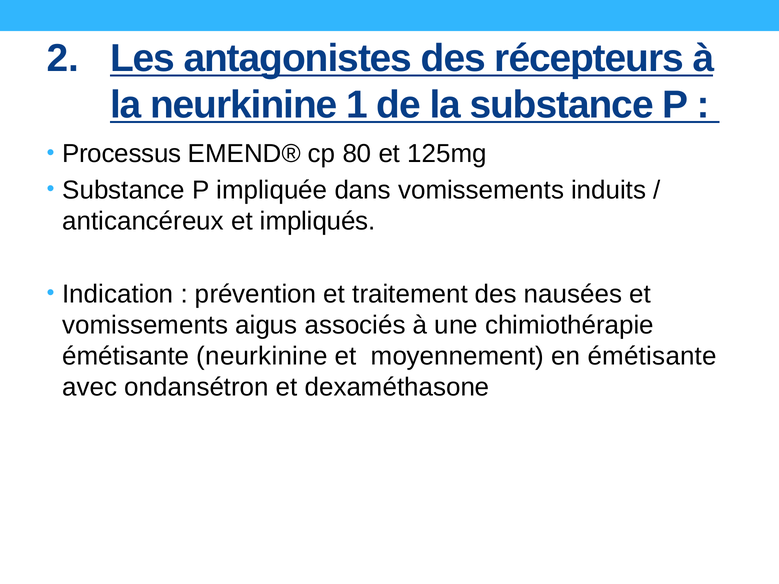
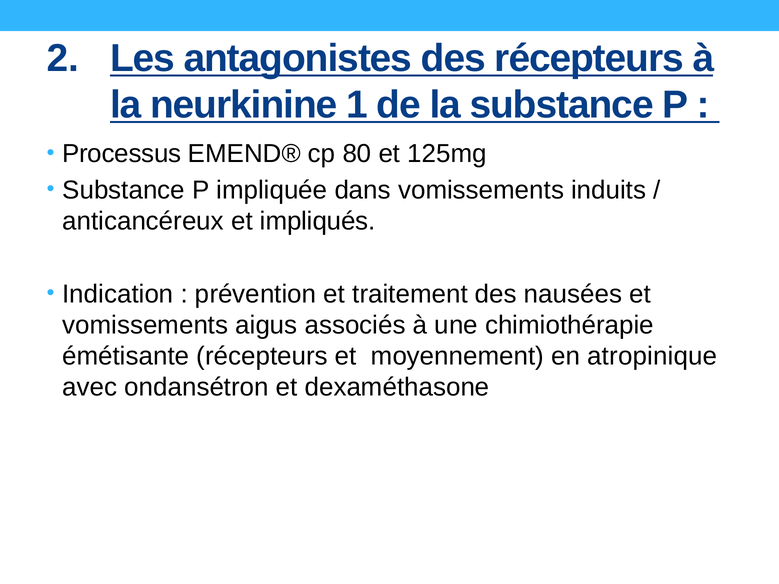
émétisante neurkinine: neurkinine -> récepteurs
en émétisante: émétisante -> atropinique
